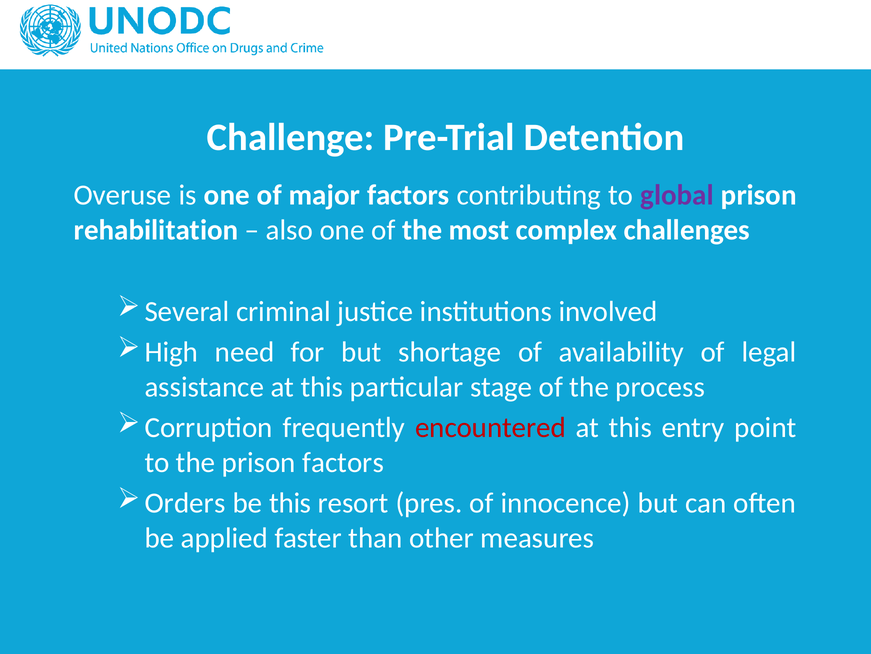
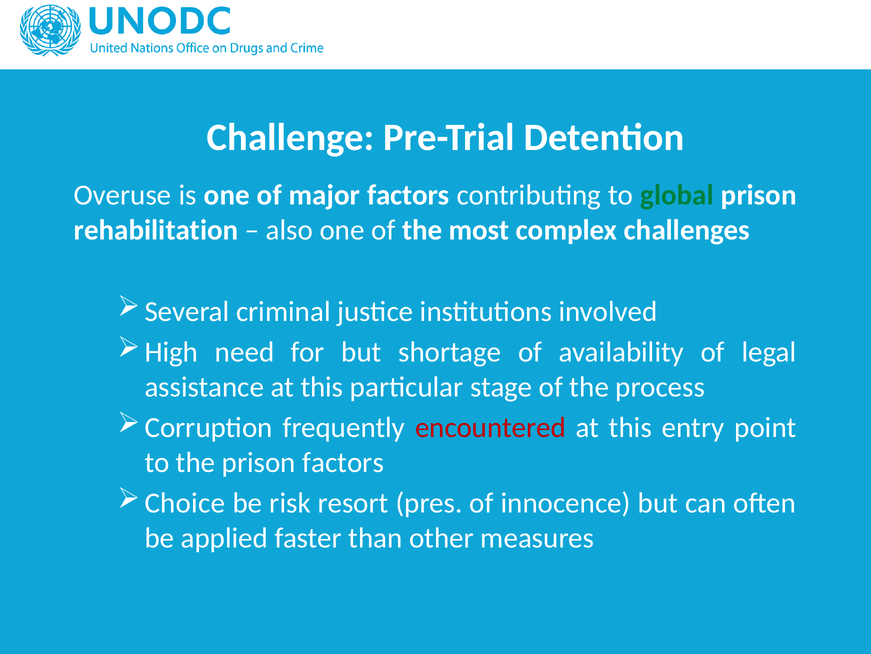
global colour: purple -> green
Orders: Orders -> Choice
be this: this -> risk
